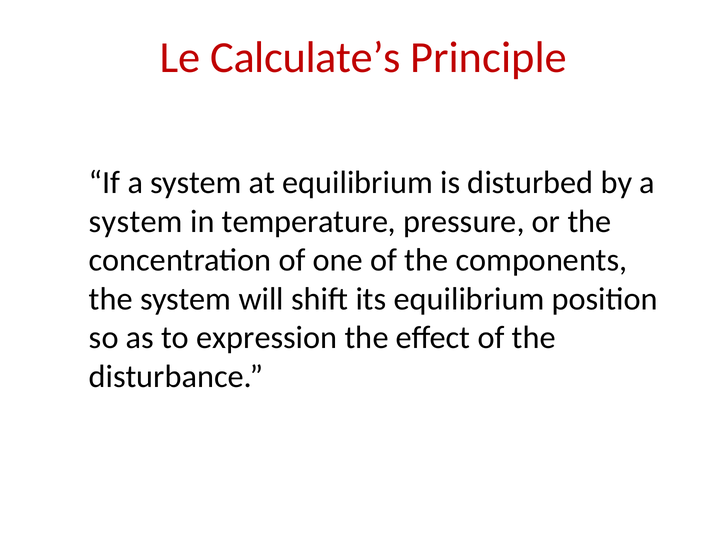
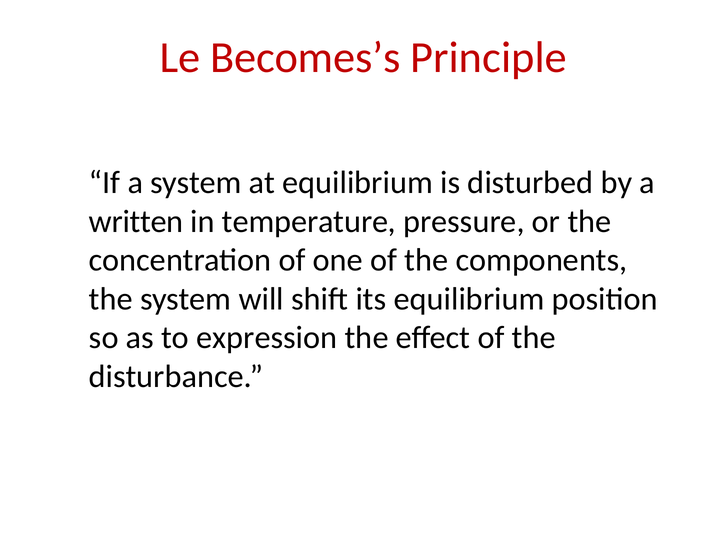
Calculate’s: Calculate’s -> Becomes’s
system at (136, 221): system -> written
